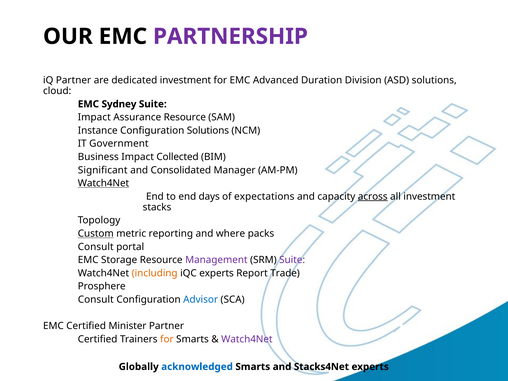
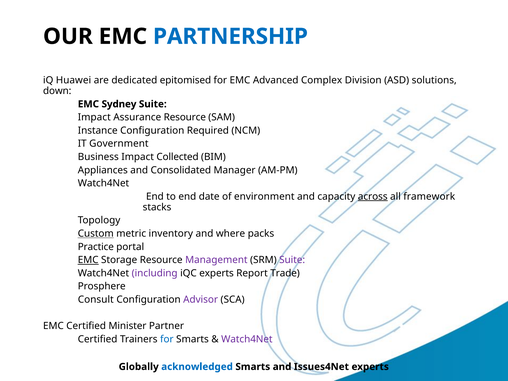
PARTNERSHIP colour: purple -> blue
iQ Partner: Partner -> Huawei
dedicated investment: investment -> epitomised
Duration: Duration -> Complex
cloud: cloud -> down
Configuration Solutions: Solutions -> Required
Significant: Significant -> Appliances
Watch4Net at (103, 183) underline: present -> none
days: days -> date
expectations: expectations -> environment
all investment: investment -> framework
reporting: reporting -> inventory
Consult at (96, 247): Consult -> Practice
EMC at (88, 260) underline: none -> present
including colour: orange -> purple
Advisor colour: blue -> purple
for at (167, 339) colour: orange -> blue
Stacks4Net: Stacks4Net -> Issues4Net
